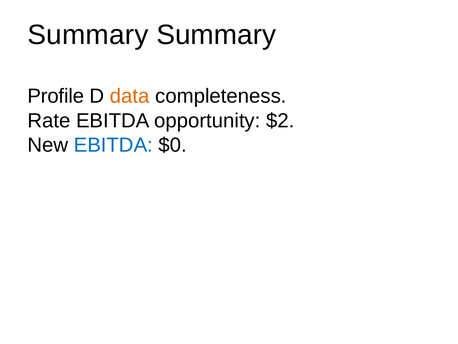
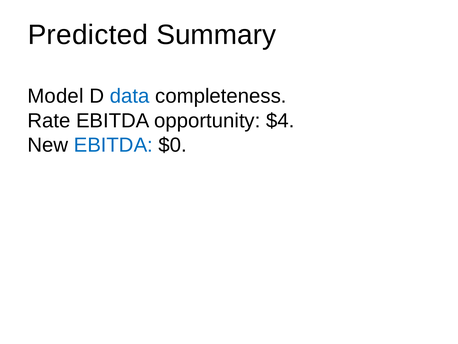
Summary at (88, 35): Summary -> Predicted
Profile: Profile -> Model
data colour: orange -> blue
$2: $2 -> $4
